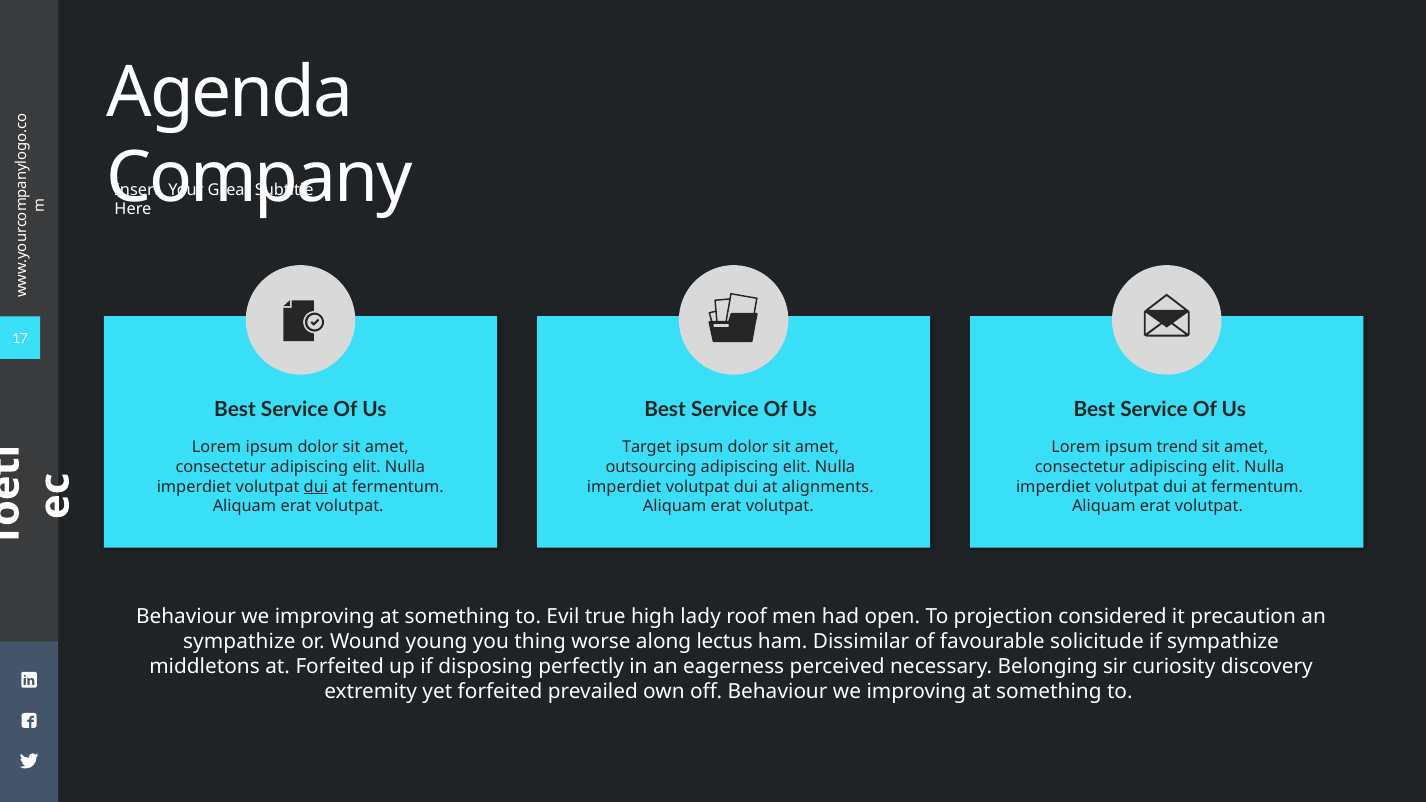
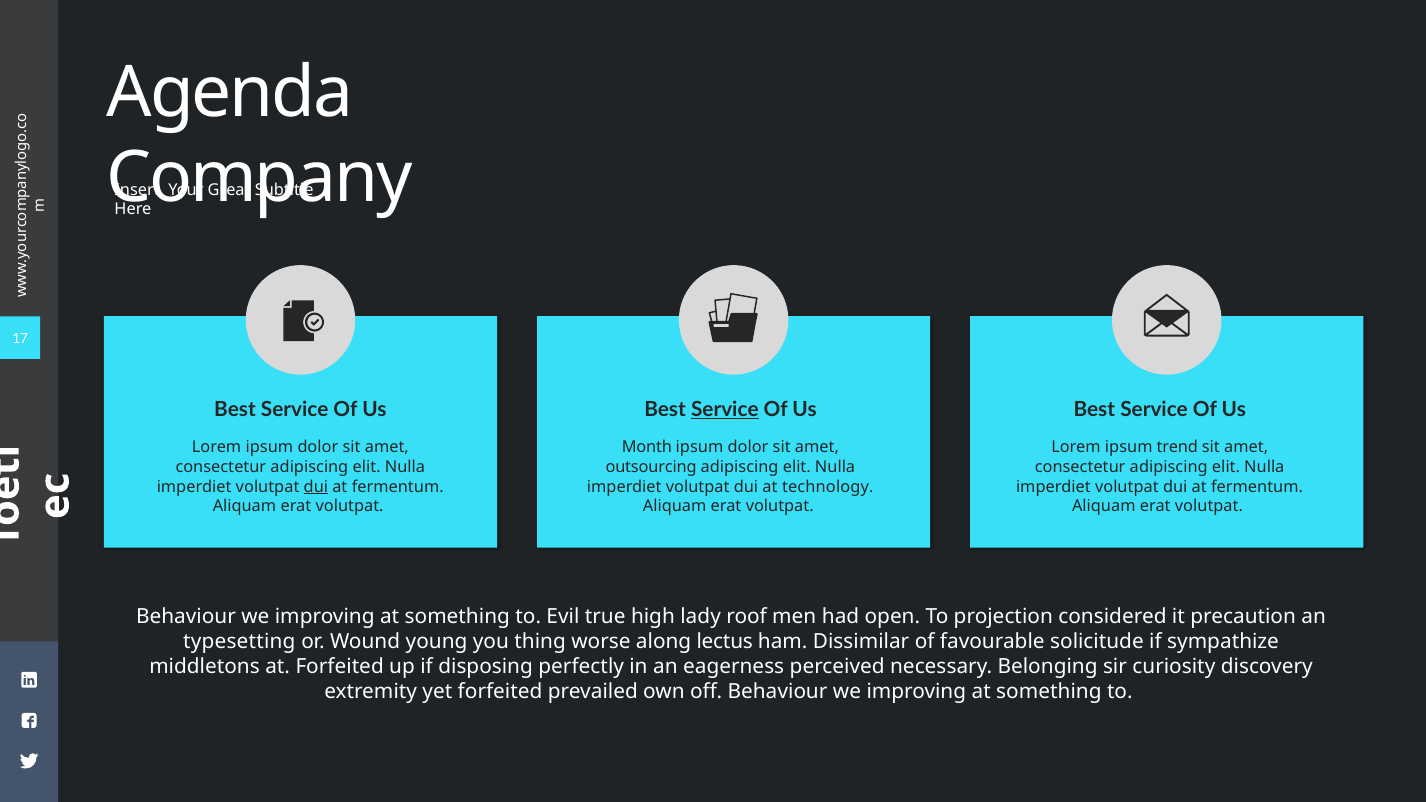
Service at (725, 409) underline: none -> present
Target: Target -> Month
alignments: alignments -> technology
sympathize at (239, 642): sympathize -> typesetting
